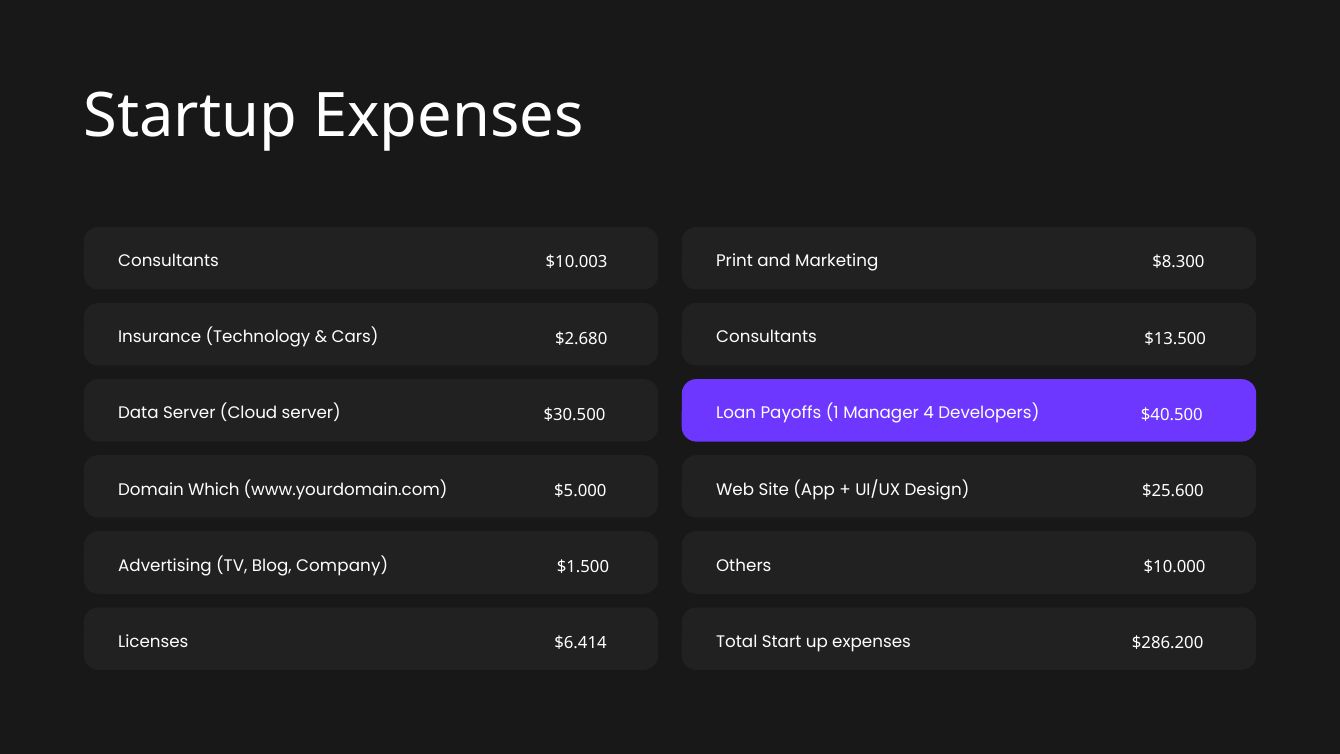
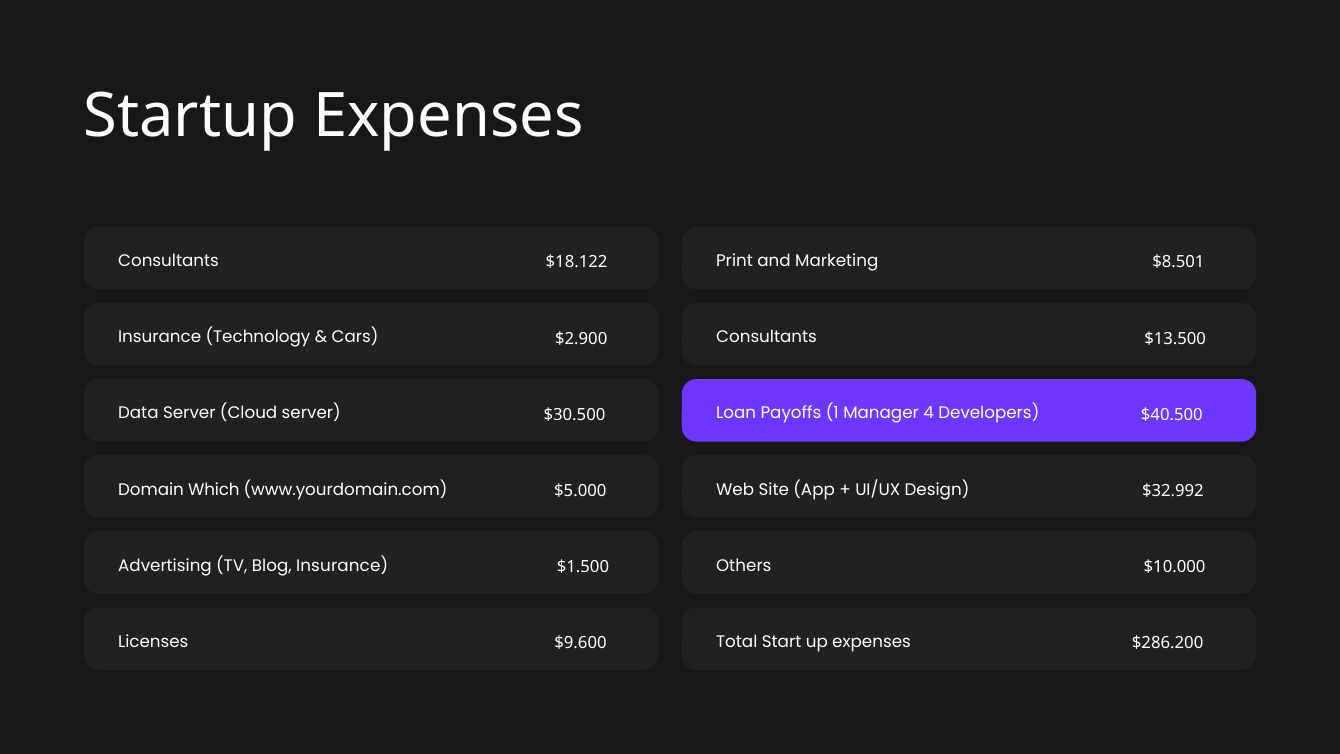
$10.003: $10.003 -> $18.122
$8.300: $8.300 -> $8.501
$2.680: $2.680 -> $2.900
$25.600: $25.600 -> $32.992
Blog Company: Company -> Insurance
$6.414: $6.414 -> $9.600
